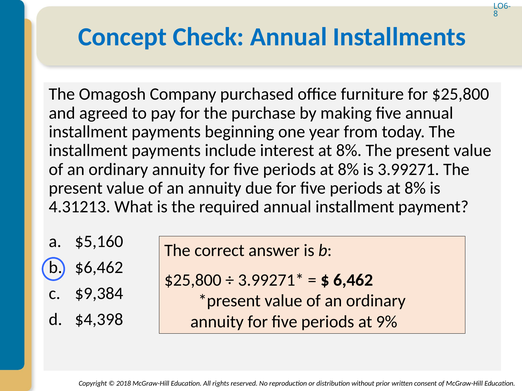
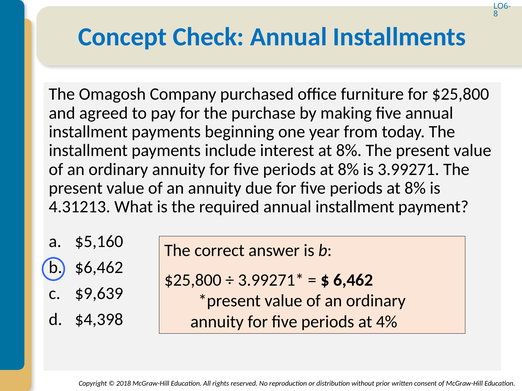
$9,384: $9,384 -> $9,639
9%: 9% -> 4%
